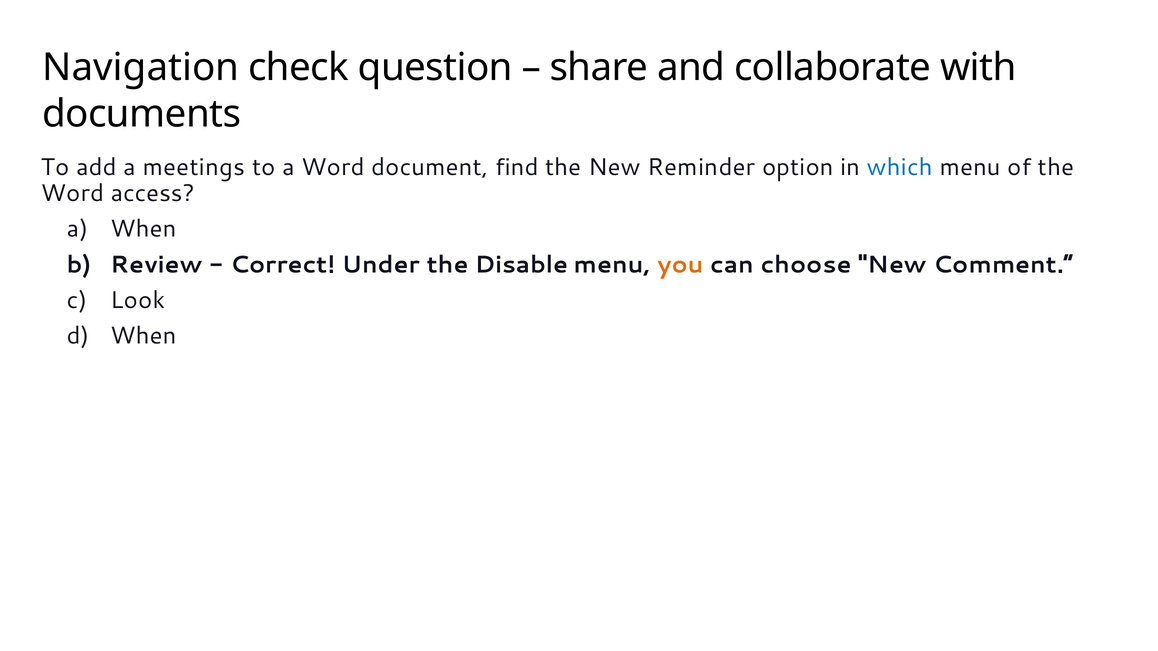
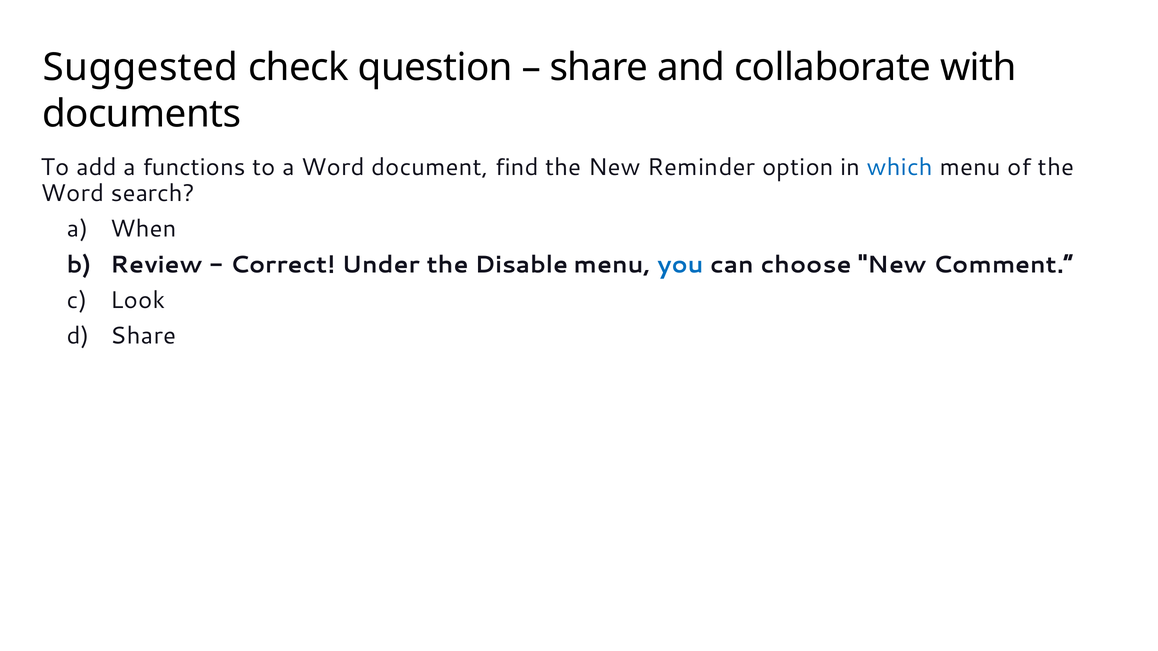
Navigation: Navigation -> Suggested
meetings: meetings -> functions
access: access -> search
you colour: orange -> blue
When at (143, 336): When -> Share
